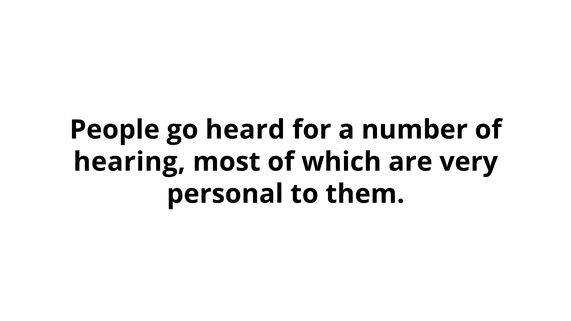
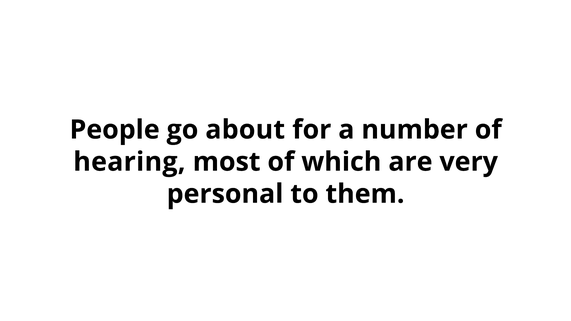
heard: heard -> about
